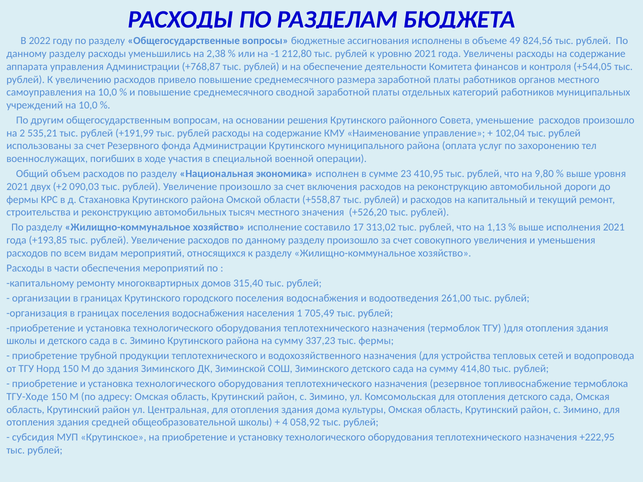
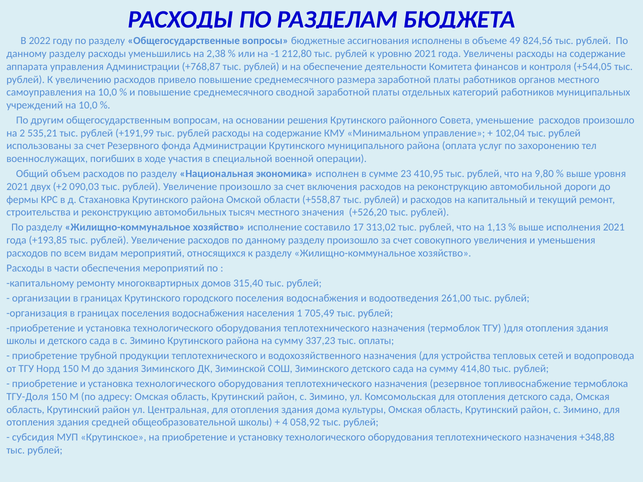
Наименование: Наименование -> Минимальном
тыс фермы: фермы -> оплаты
ТГУ-Ходе: ТГУ-Ходе -> ТГУ-Доля
+222,95: +222,95 -> +348,88
